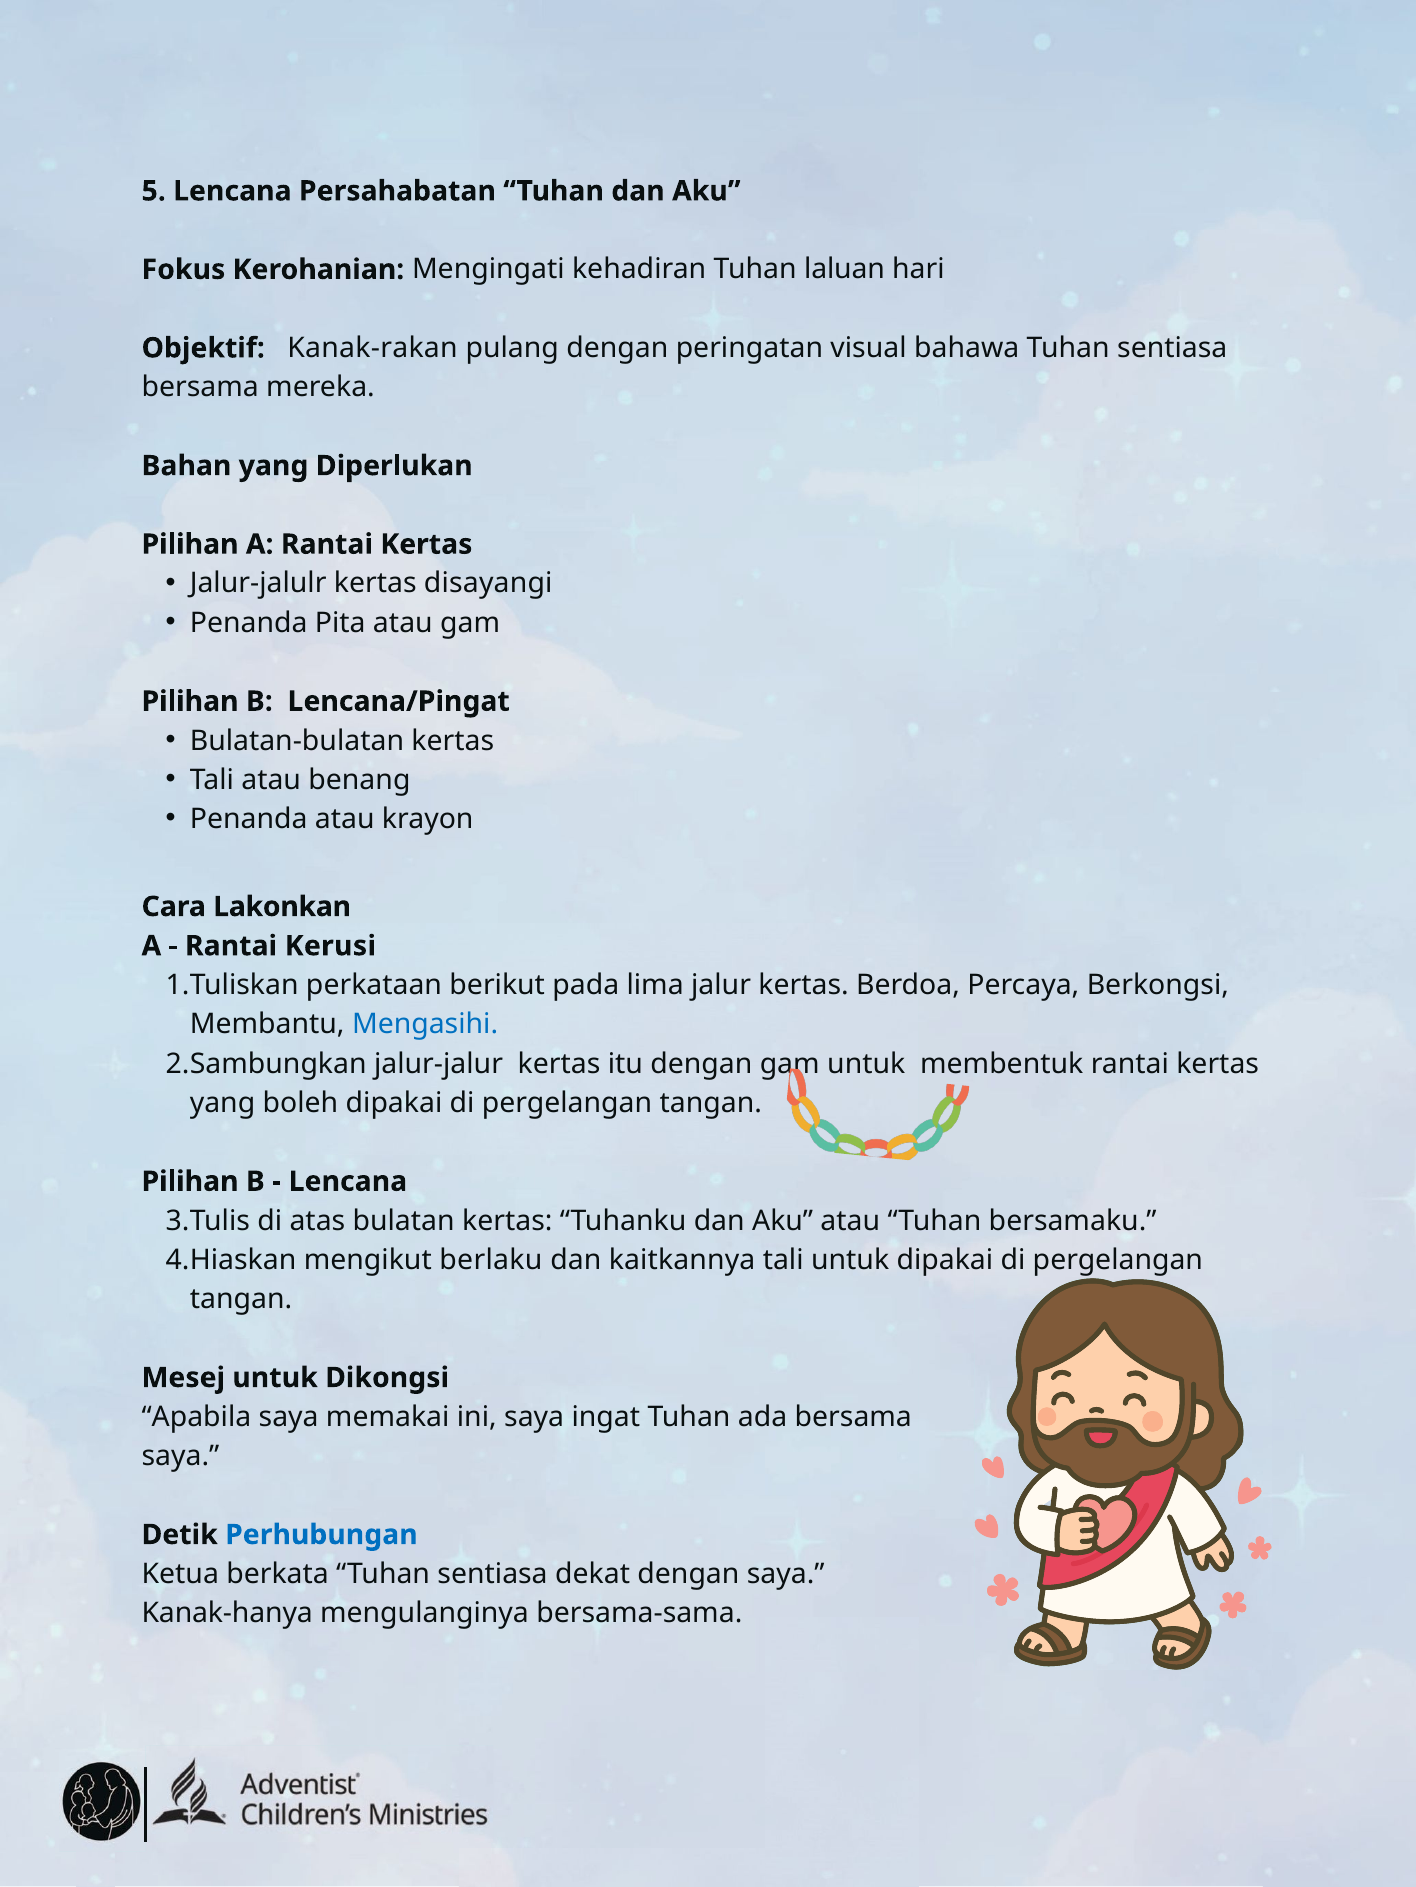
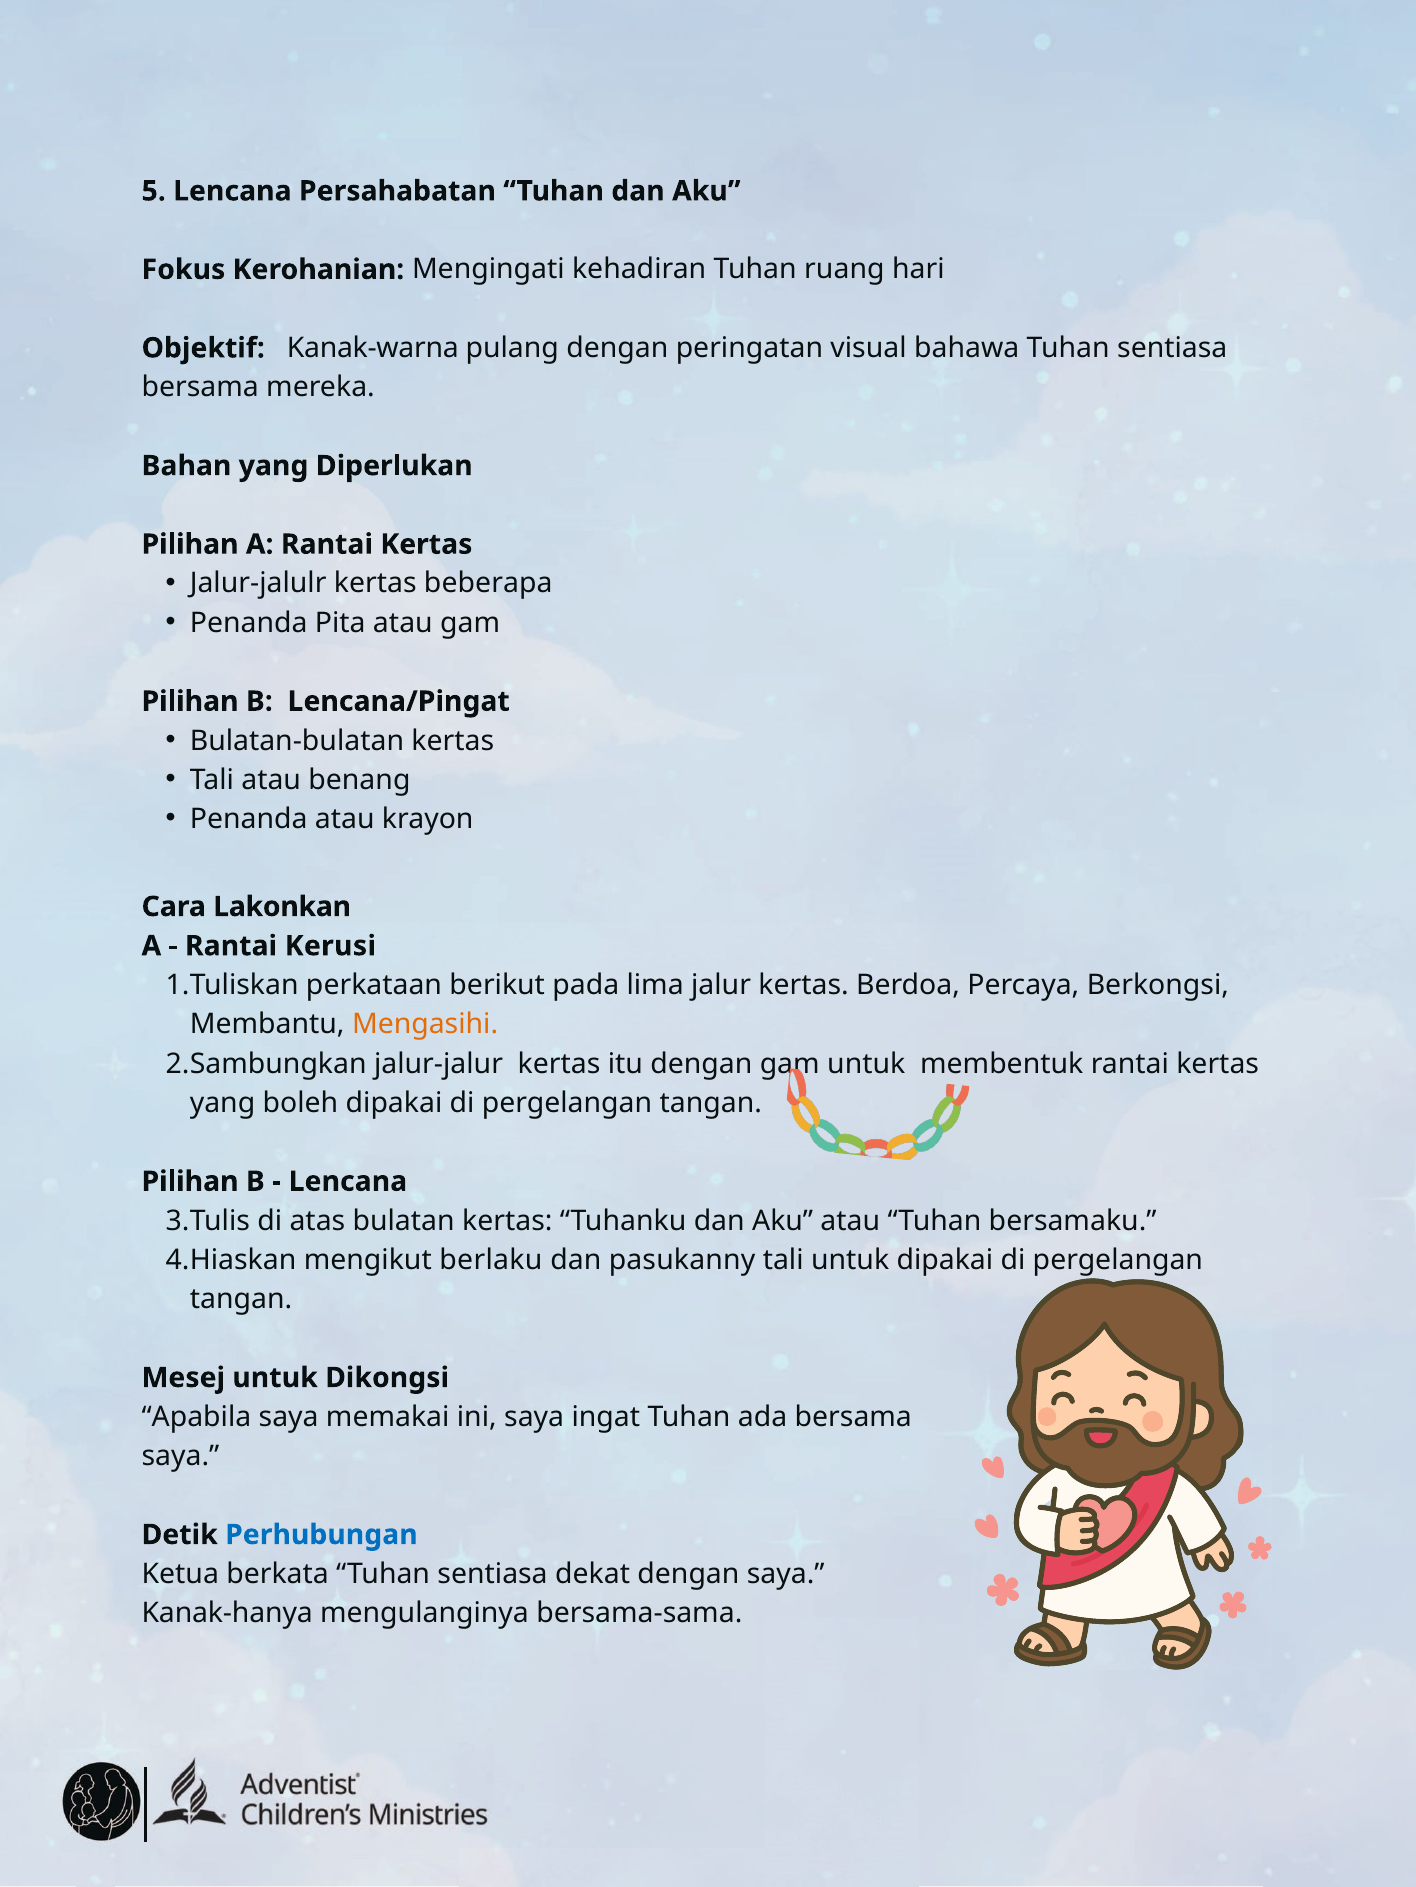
laluan: laluan -> ruang
Kanak-rakan: Kanak-rakan -> Kanak-warna
disayangi: disayangi -> beberapa
Mengasihi colour: blue -> orange
kaitkannya: kaitkannya -> pasukanny
